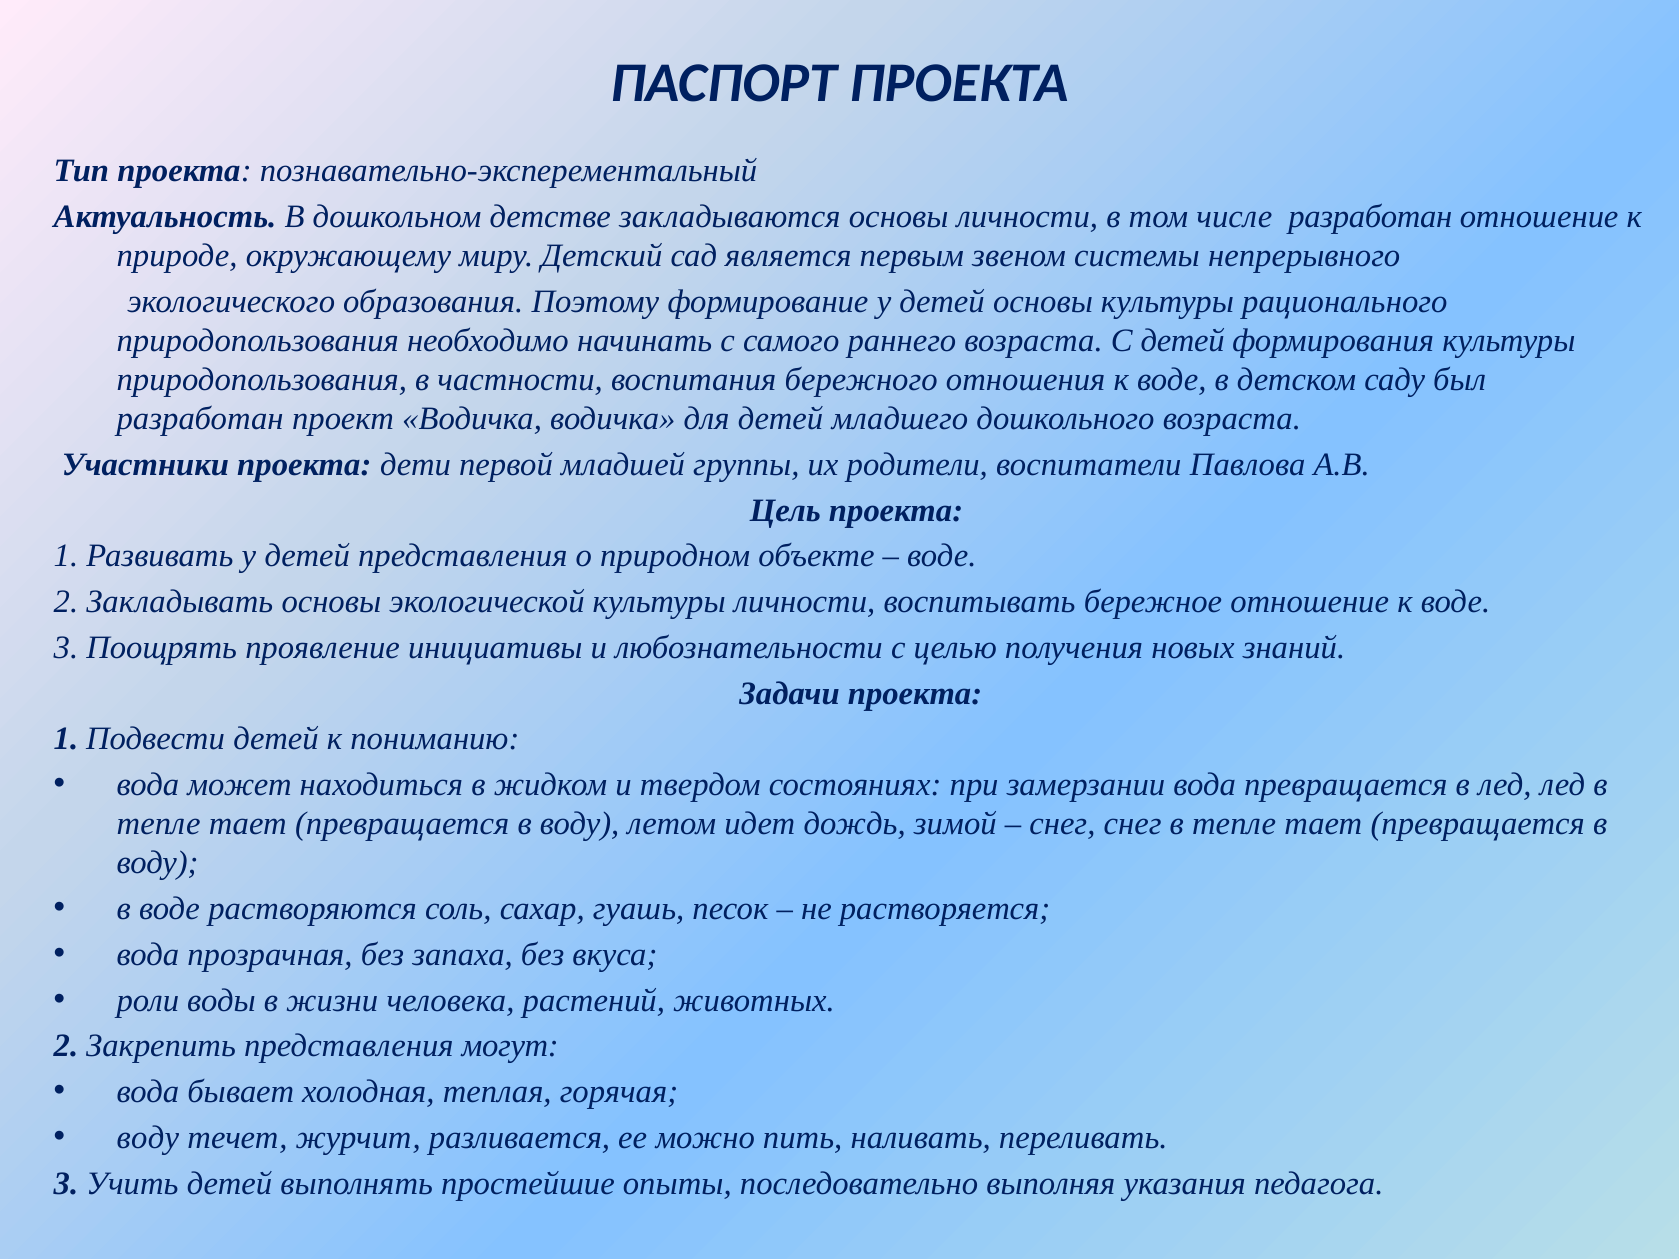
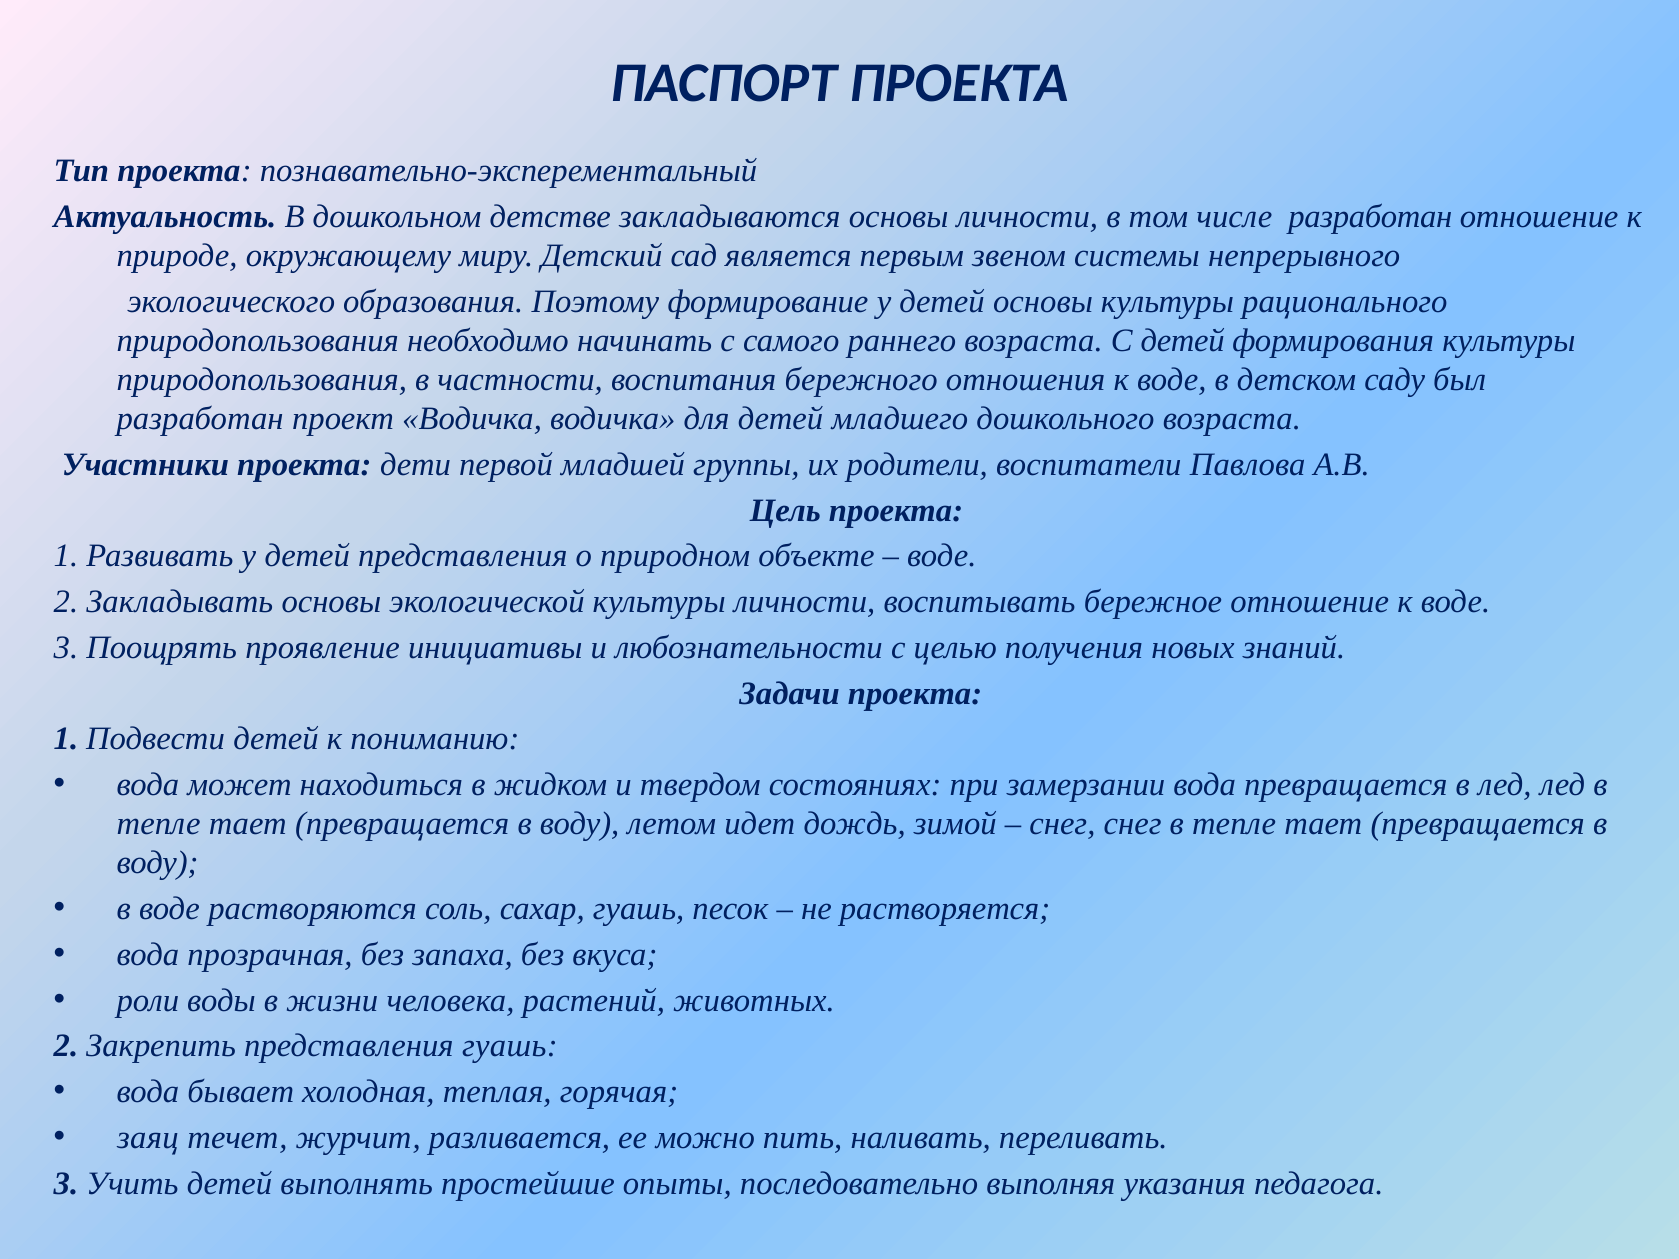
представления могут: могут -> гуашь
воду at (148, 1138): воду -> заяц
